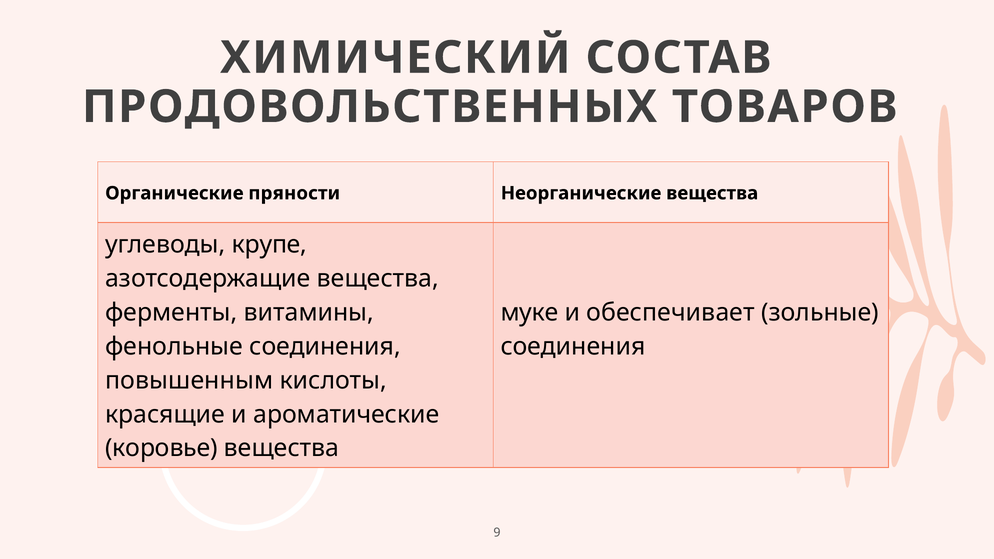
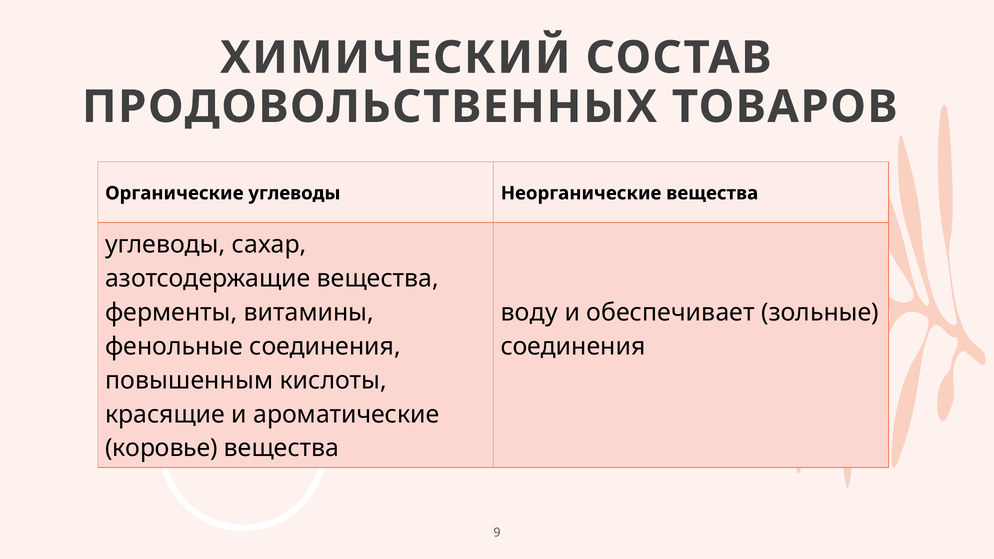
Органические пряности: пряности -> углеводы
крупе: крупе -> сахар
муке: муке -> воду
